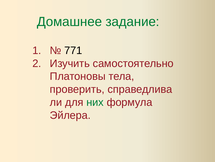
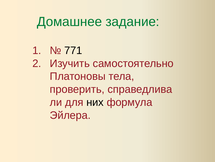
них colour: green -> black
